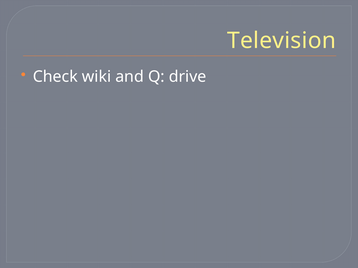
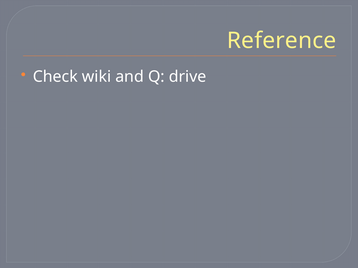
Television: Television -> Reference
